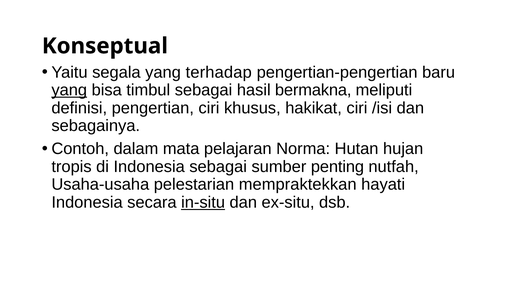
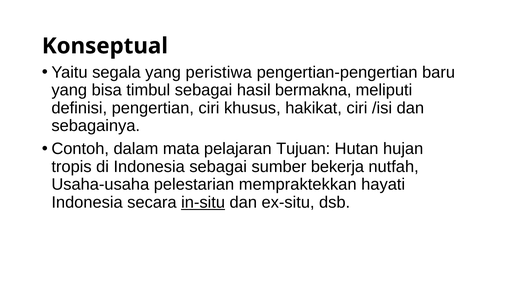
terhadap: terhadap -> peristiwa
yang at (69, 90) underline: present -> none
Norma: Norma -> Tujuan
penting: penting -> bekerja
